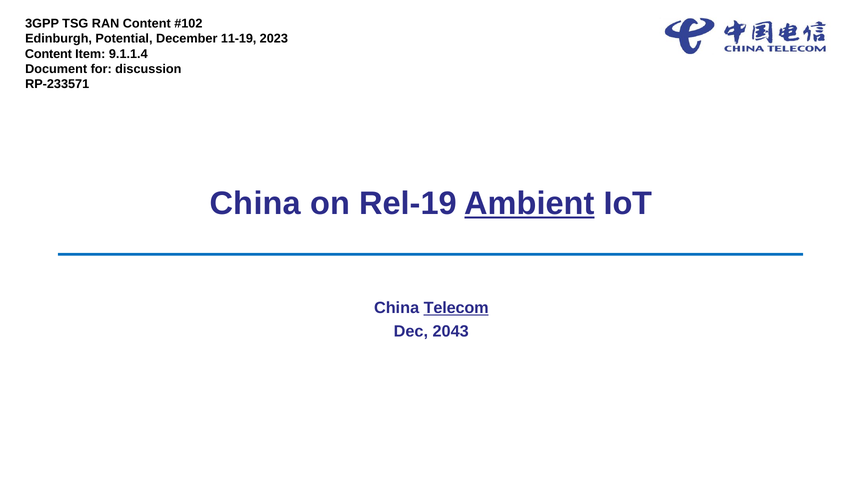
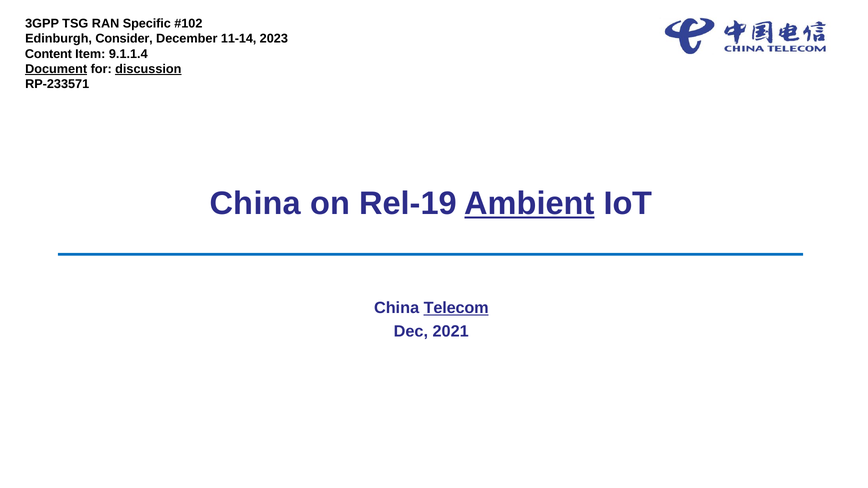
RAN Content: Content -> Specific
Potential: Potential -> Consider
11-19: 11-19 -> 11-14
Document underline: none -> present
discussion underline: none -> present
2043: 2043 -> 2021
